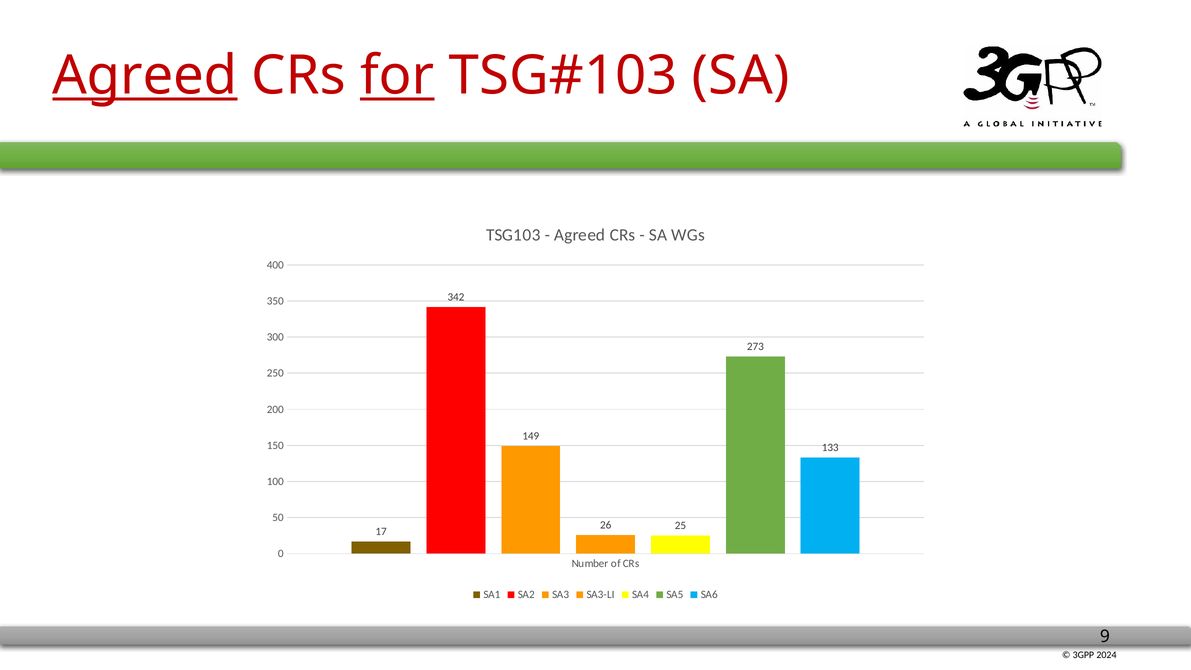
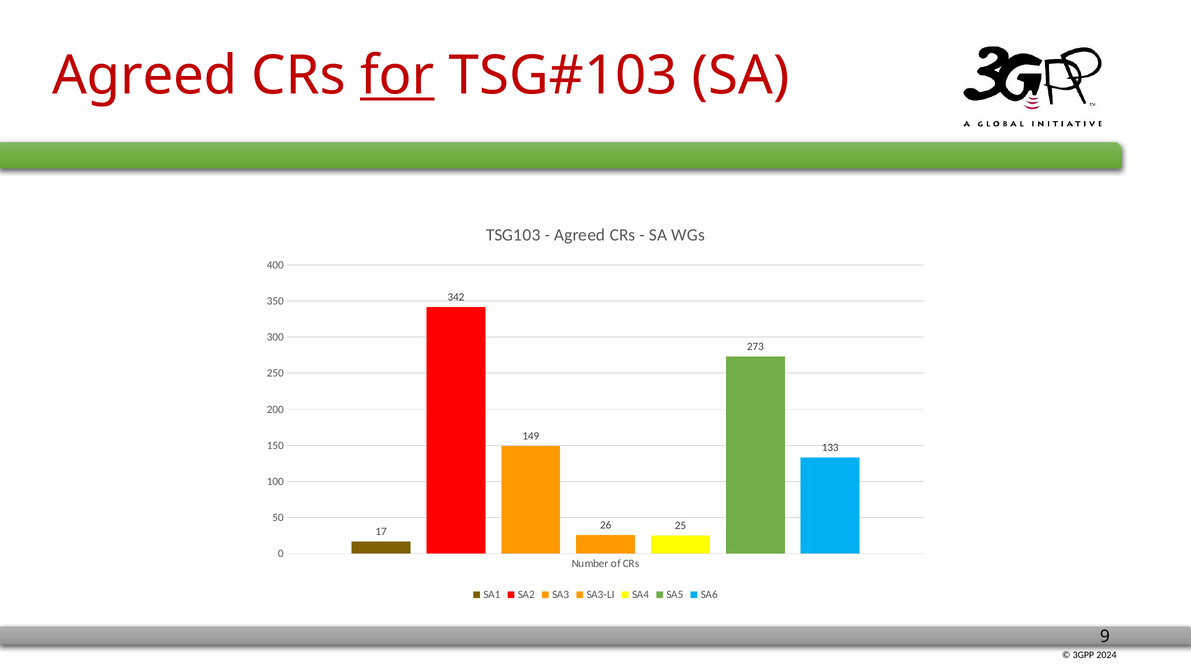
Agreed at (145, 76) underline: present -> none
